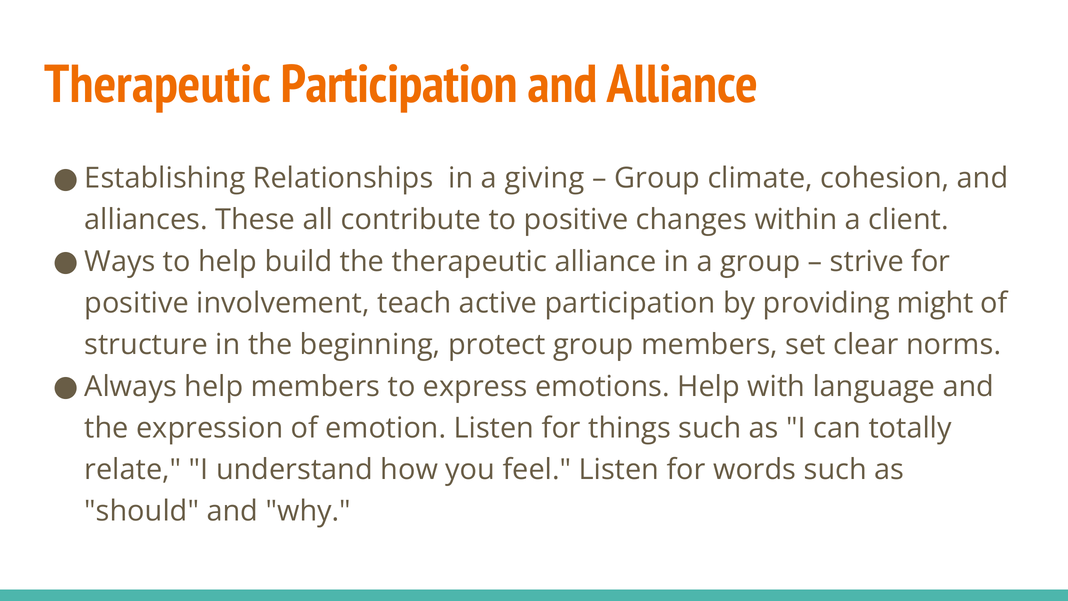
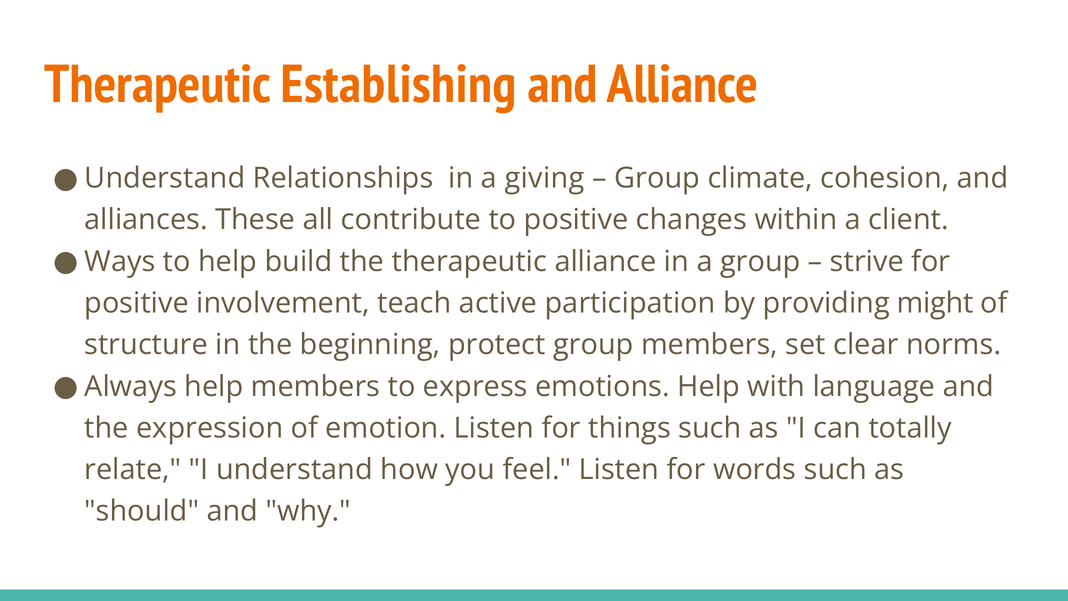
Therapeutic Participation: Participation -> Establishing
Establishing at (165, 178): Establishing -> Understand
